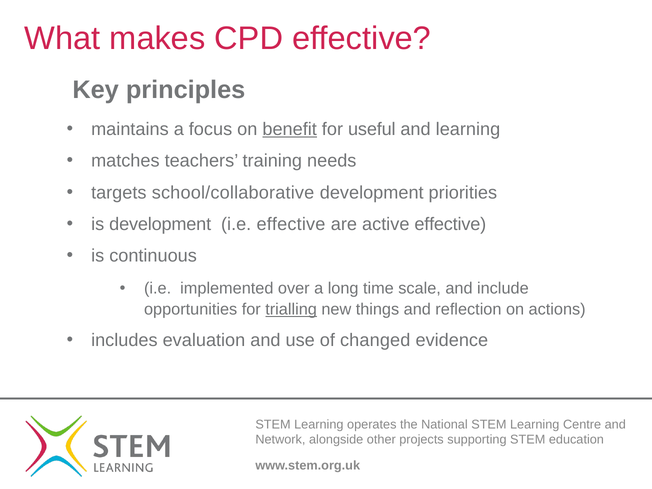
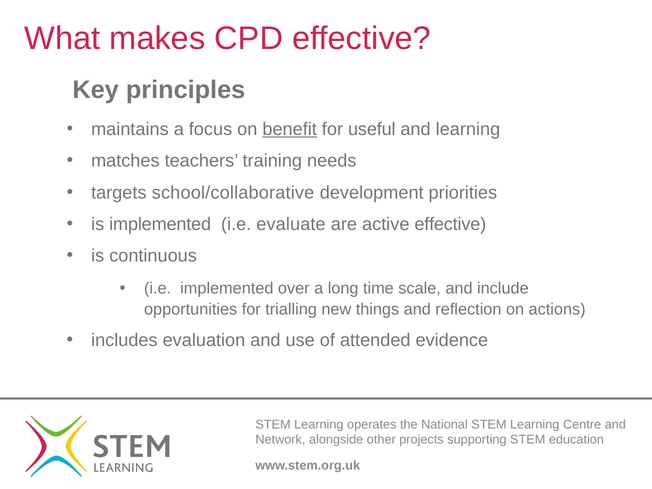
is development: development -> implemented
i.e effective: effective -> evaluate
trialling underline: present -> none
changed: changed -> attended
